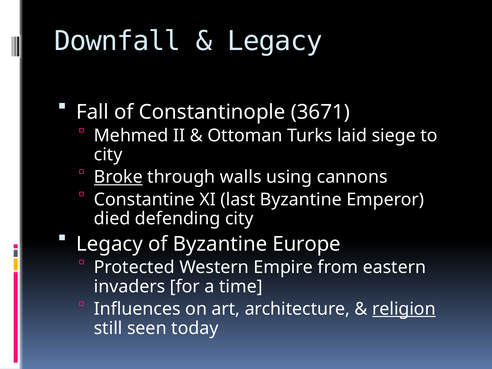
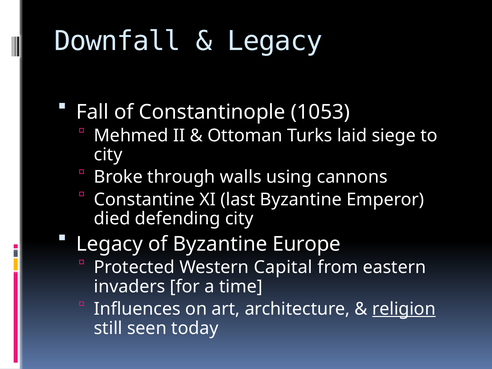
3671: 3671 -> 1053
Broke underline: present -> none
Empire: Empire -> Capital
